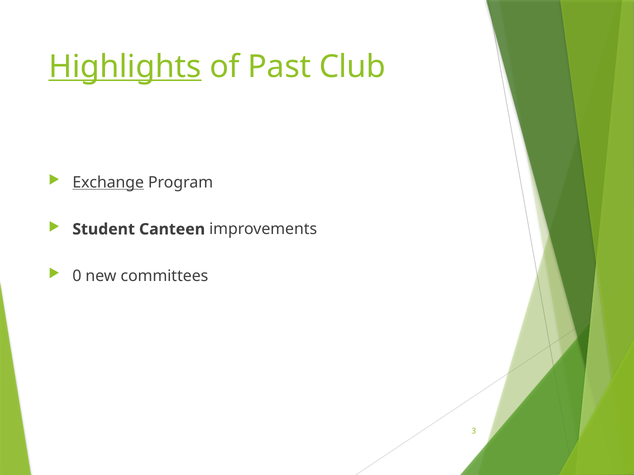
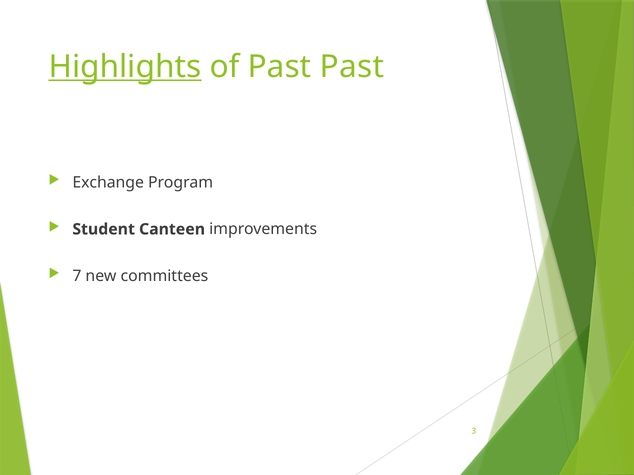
Past Club: Club -> Past
Exchange underline: present -> none
0: 0 -> 7
